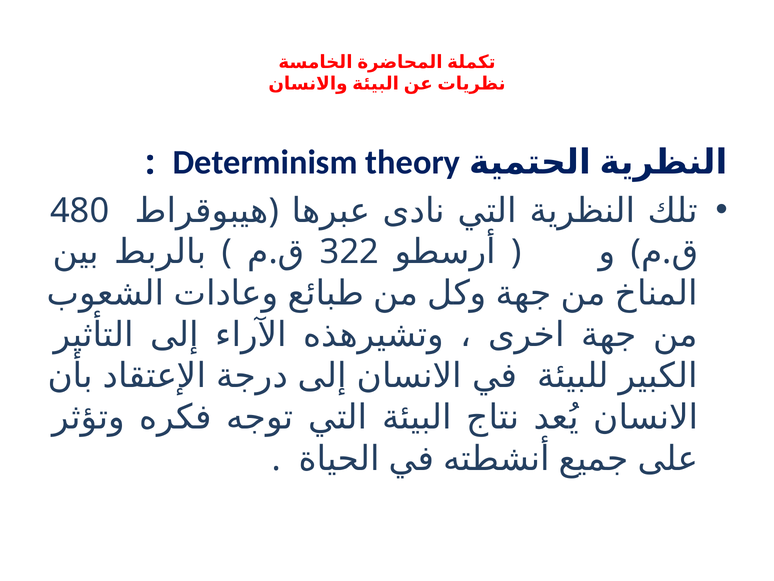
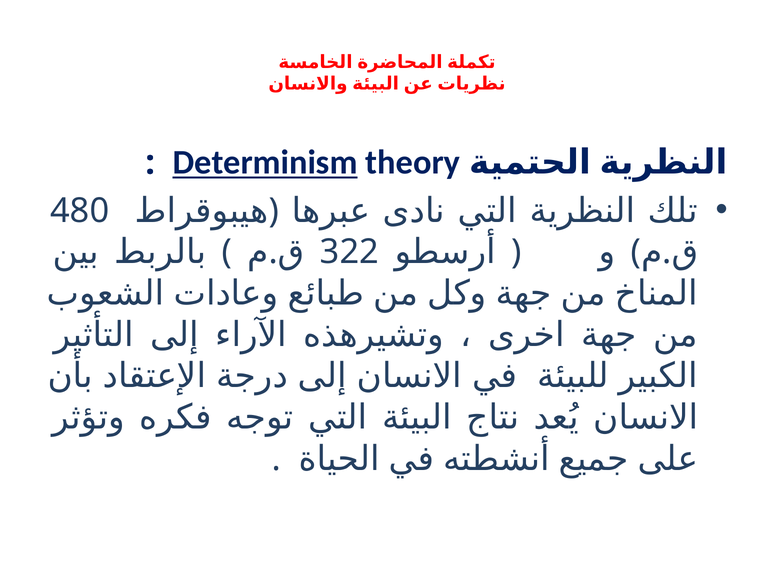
Determinism underline: none -> present
